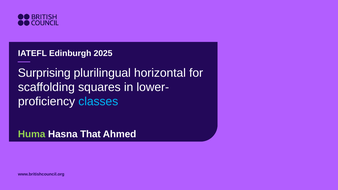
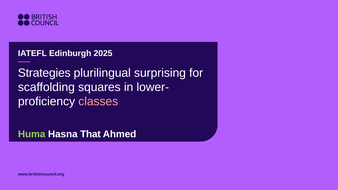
Surprising: Surprising -> Strategies
horizontal: horizontal -> surprising
classes colour: light blue -> pink
